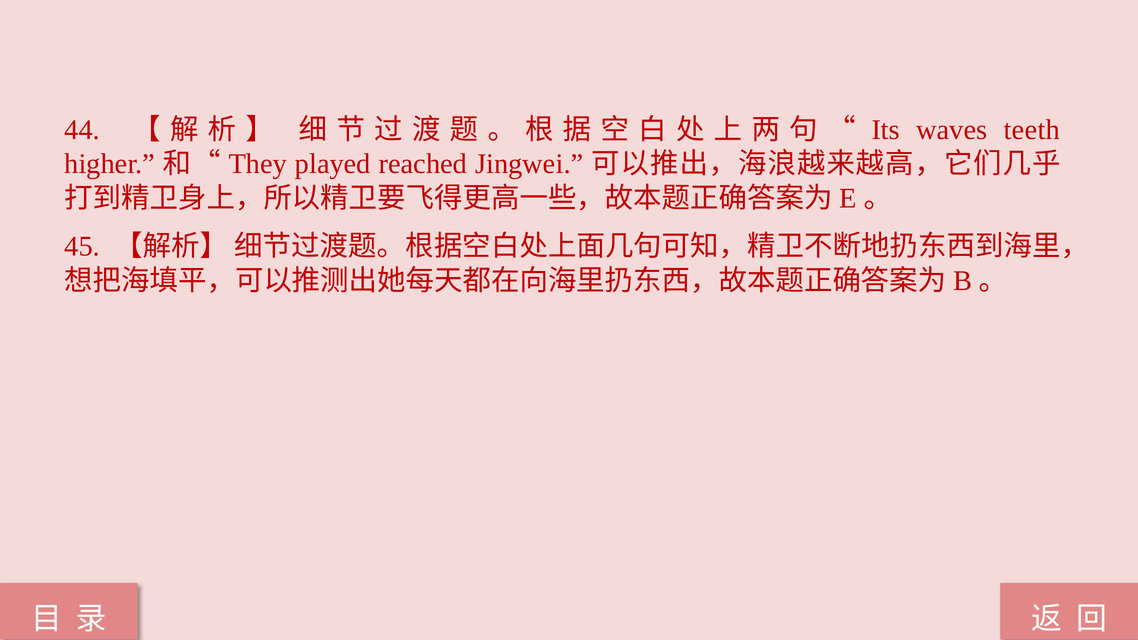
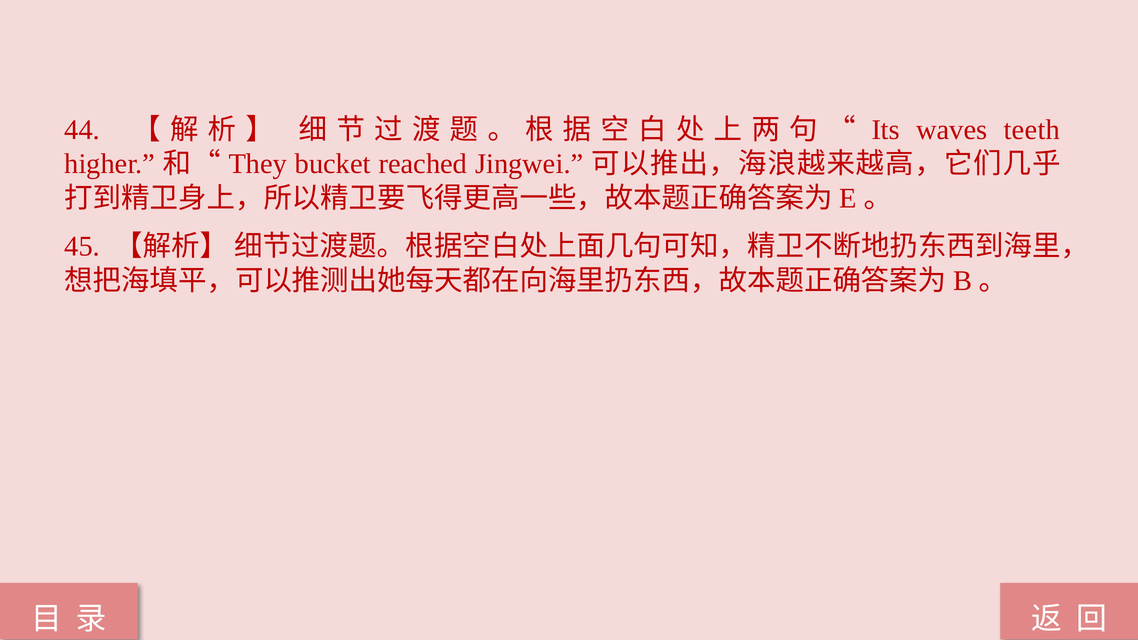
played: played -> bucket
